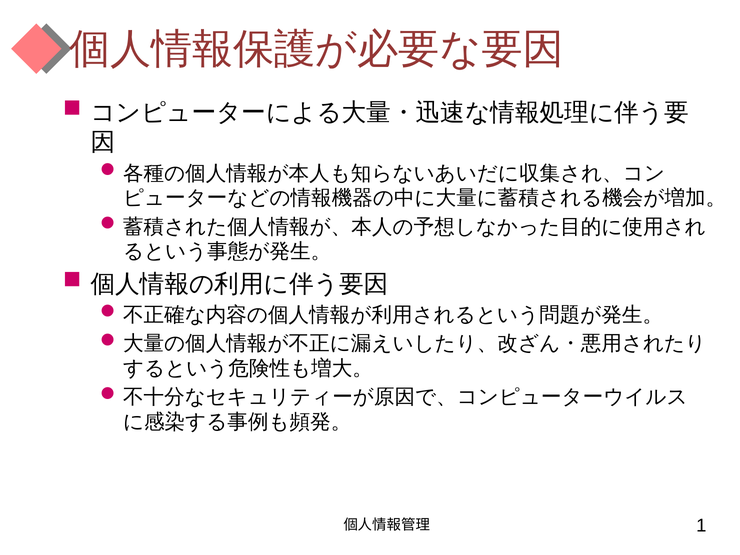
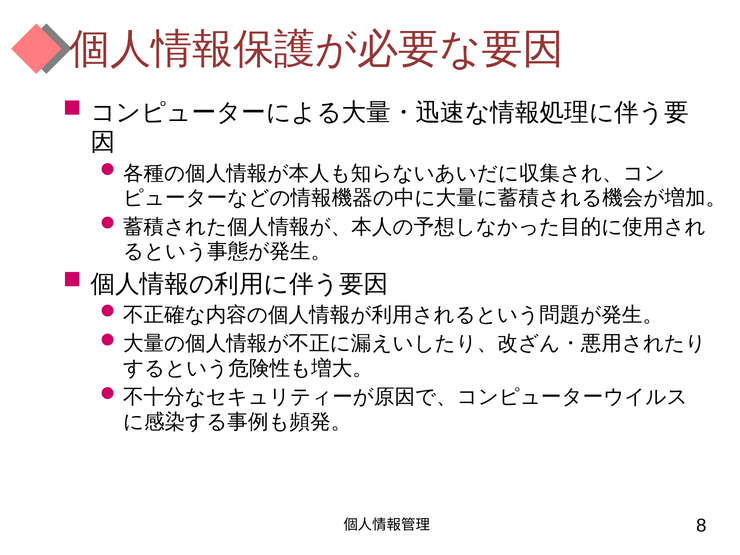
1: 1 -> 8
